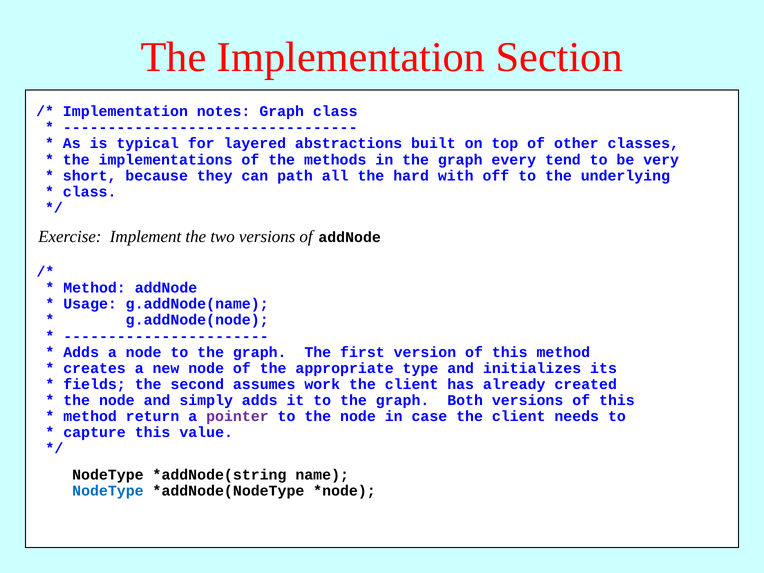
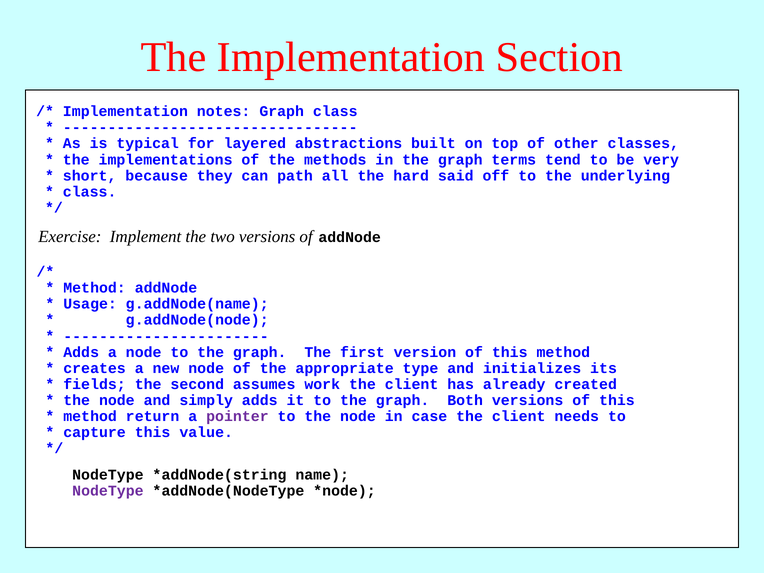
every: every -> terms
with: with -> said
NodeType at (108, 491) colour: blue -> purple
